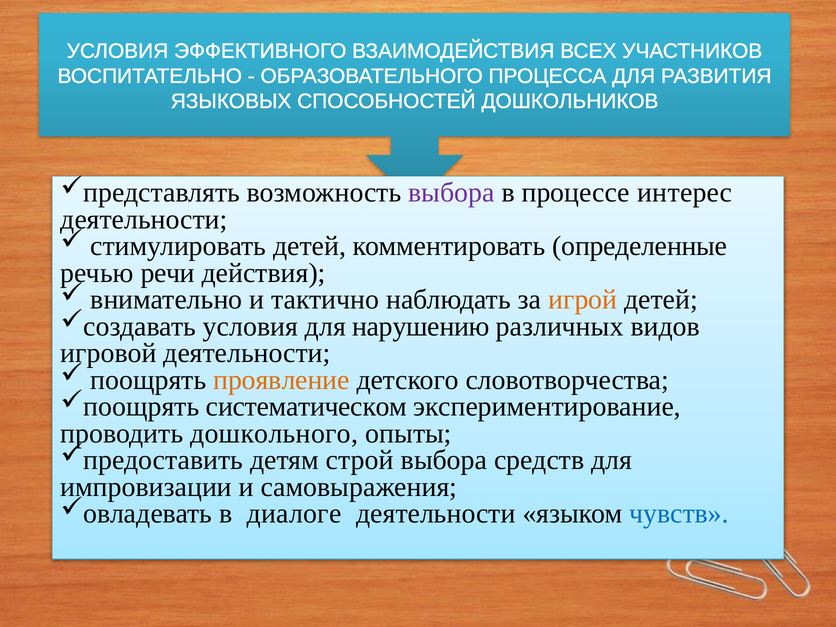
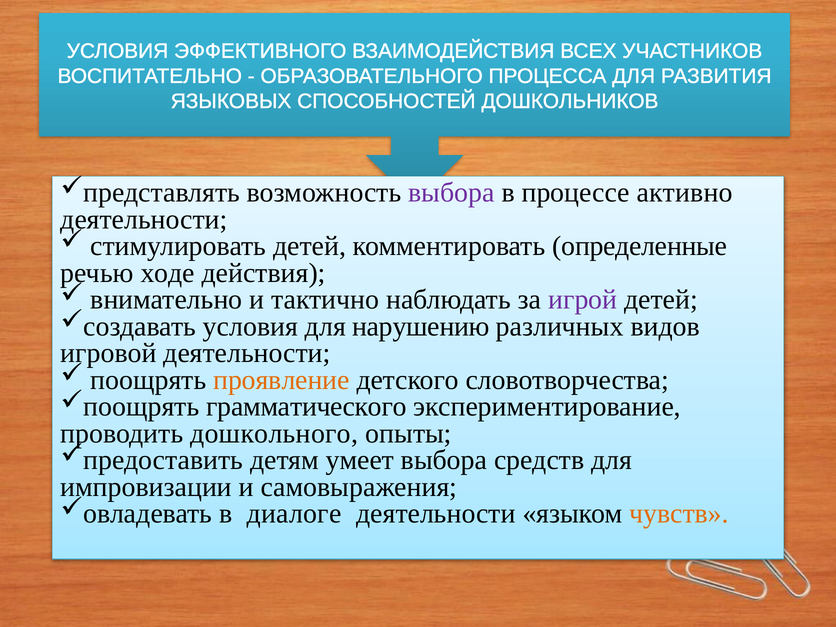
интерес: интерес -> активно
речи: речи -> ходе
игрой colour: orange -> purple
систематическом: систематическом -> грамматического
строй: строй -> умеет
чувств colour: blue -> orange
